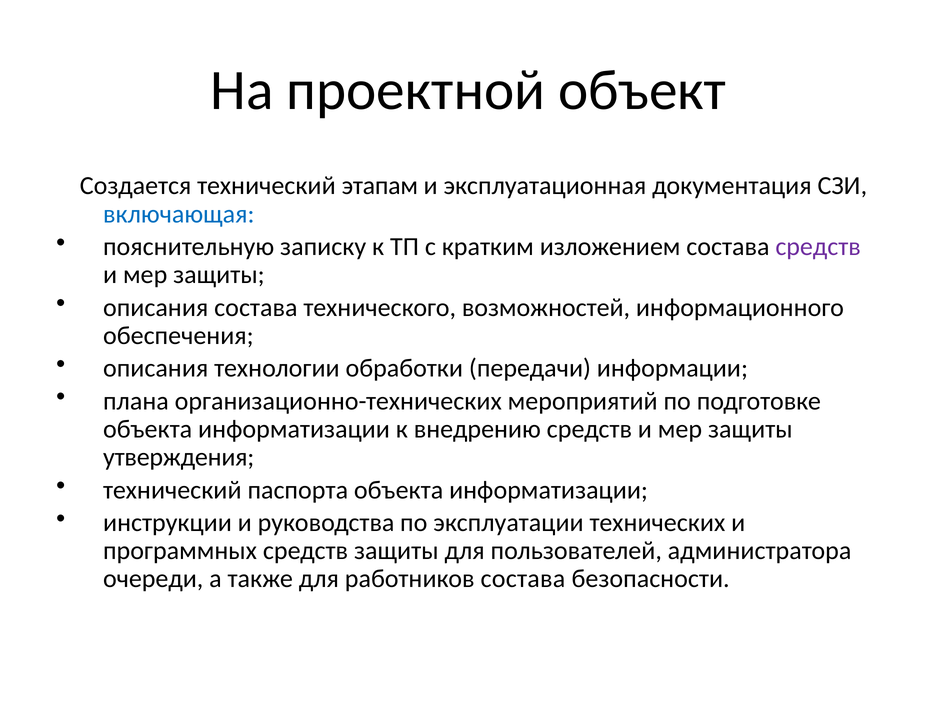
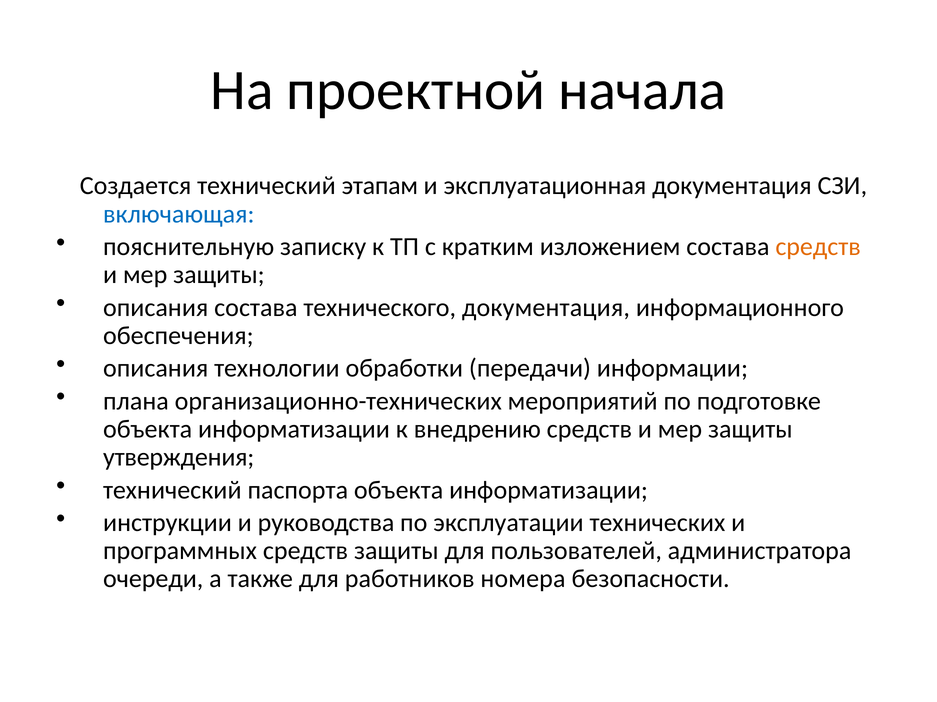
объект: объект -> начала
средств at (818, 247) colour: purple -> orange
технического возможностей: возможностей -> документация
работников состава: состава -> номера
